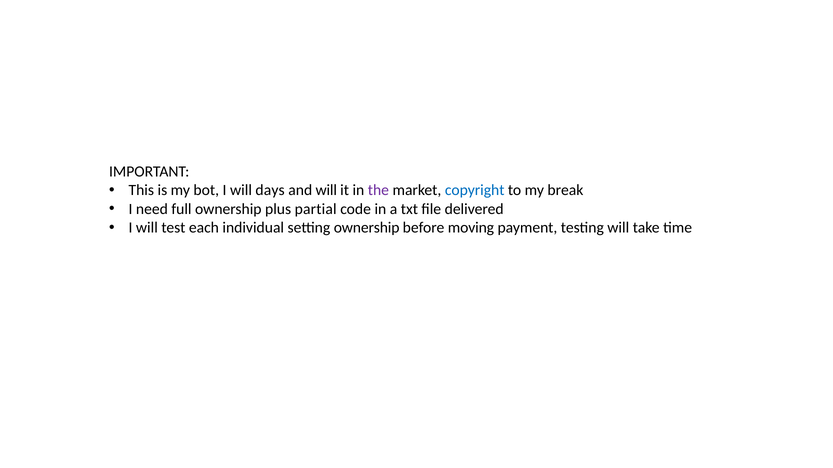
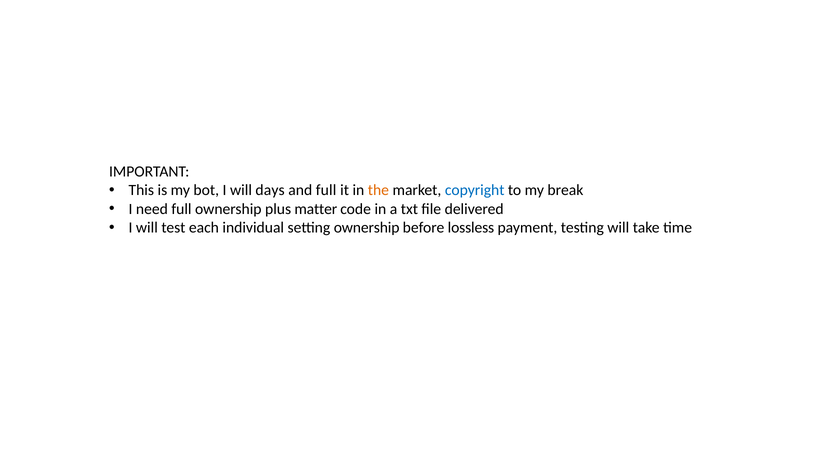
and will: will -> full
the colour: purple -> orange
partial: partial -> matter
moving: moving -> lossless
